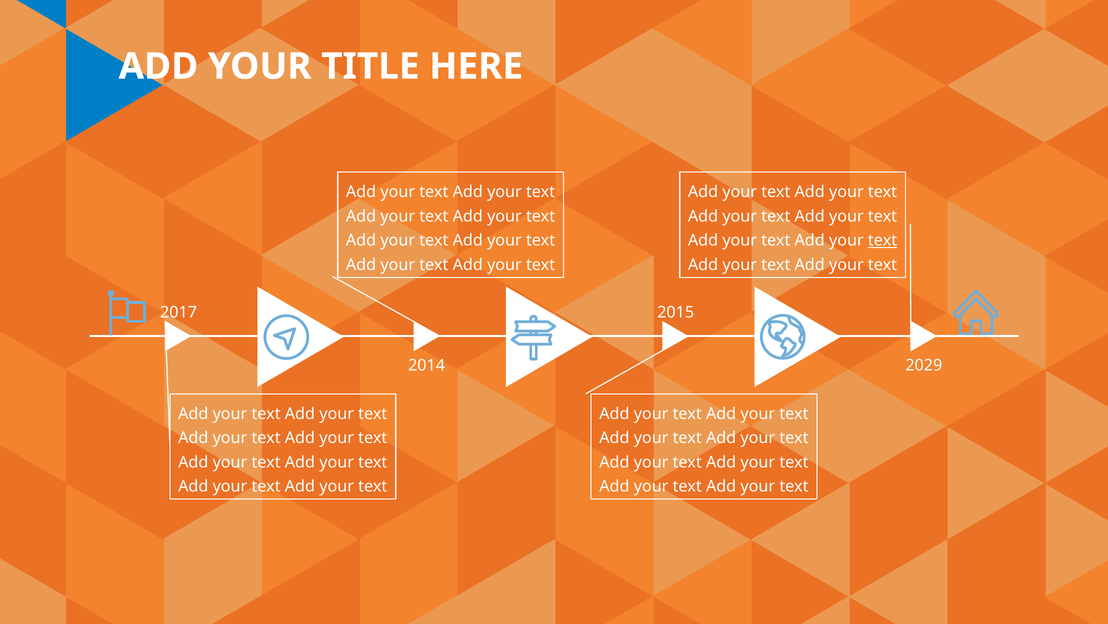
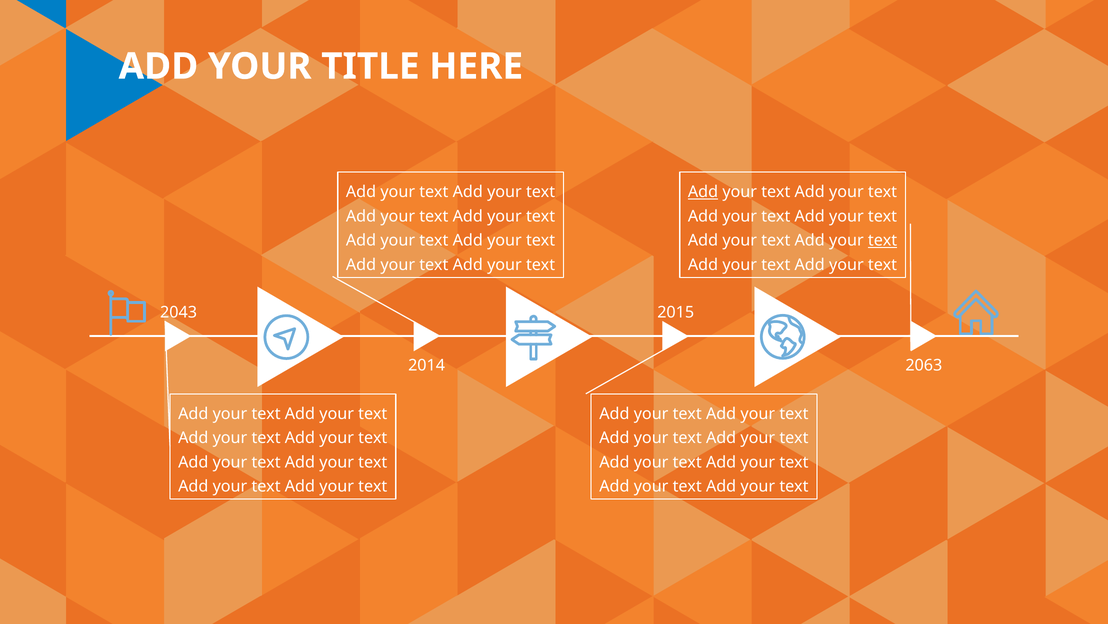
Add at (703, 192) underline: none -> present
2017: 2017 -> 2043
2029: 2029 -> 2063
